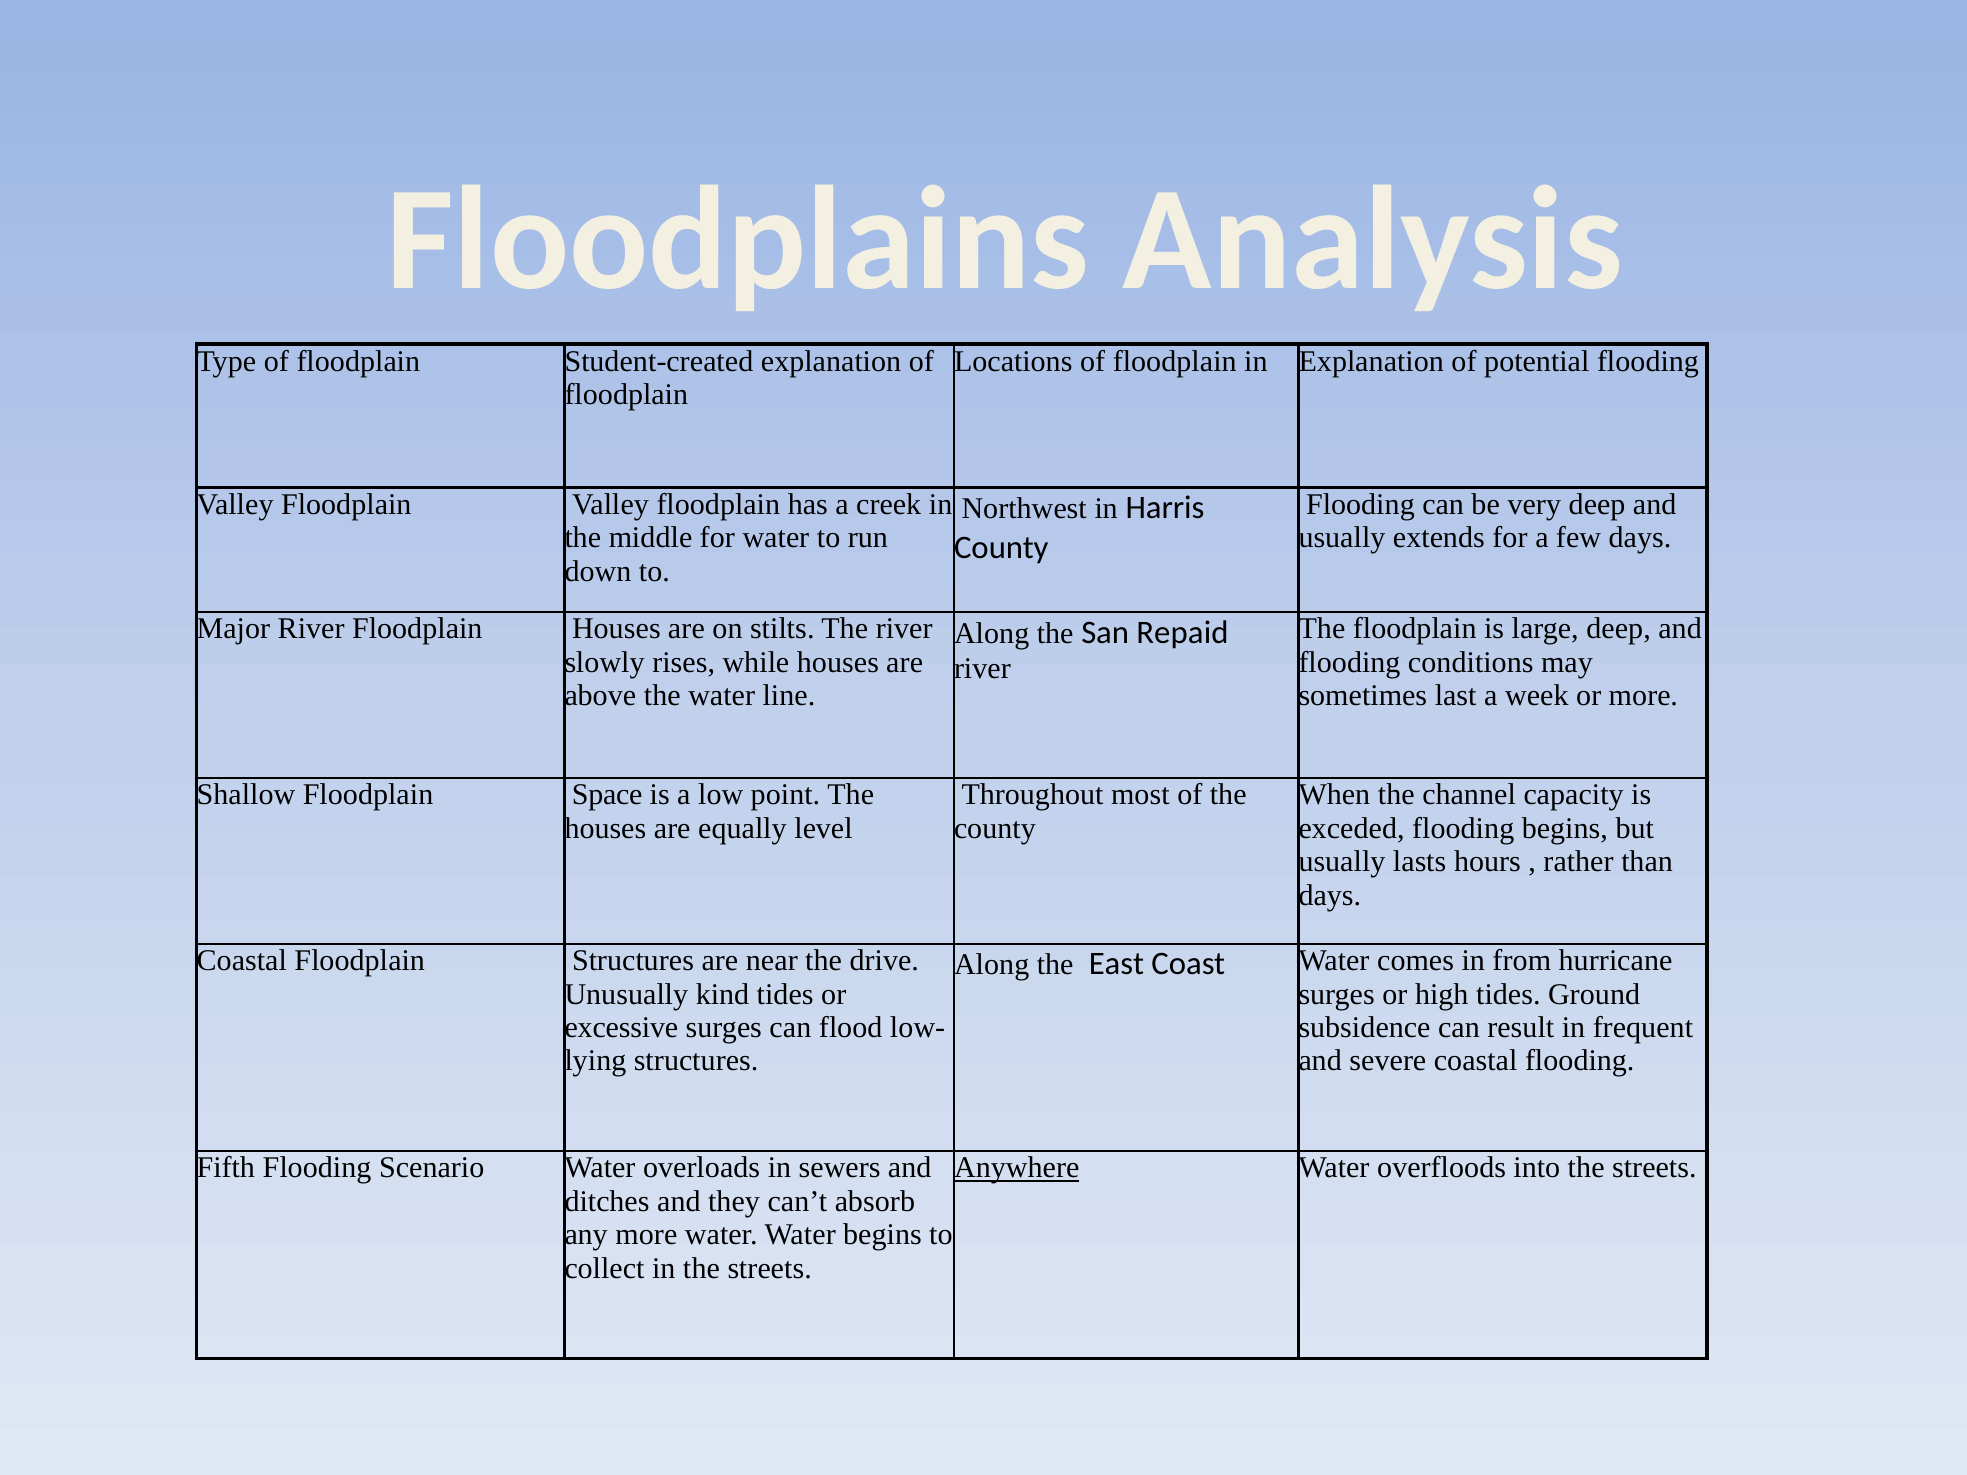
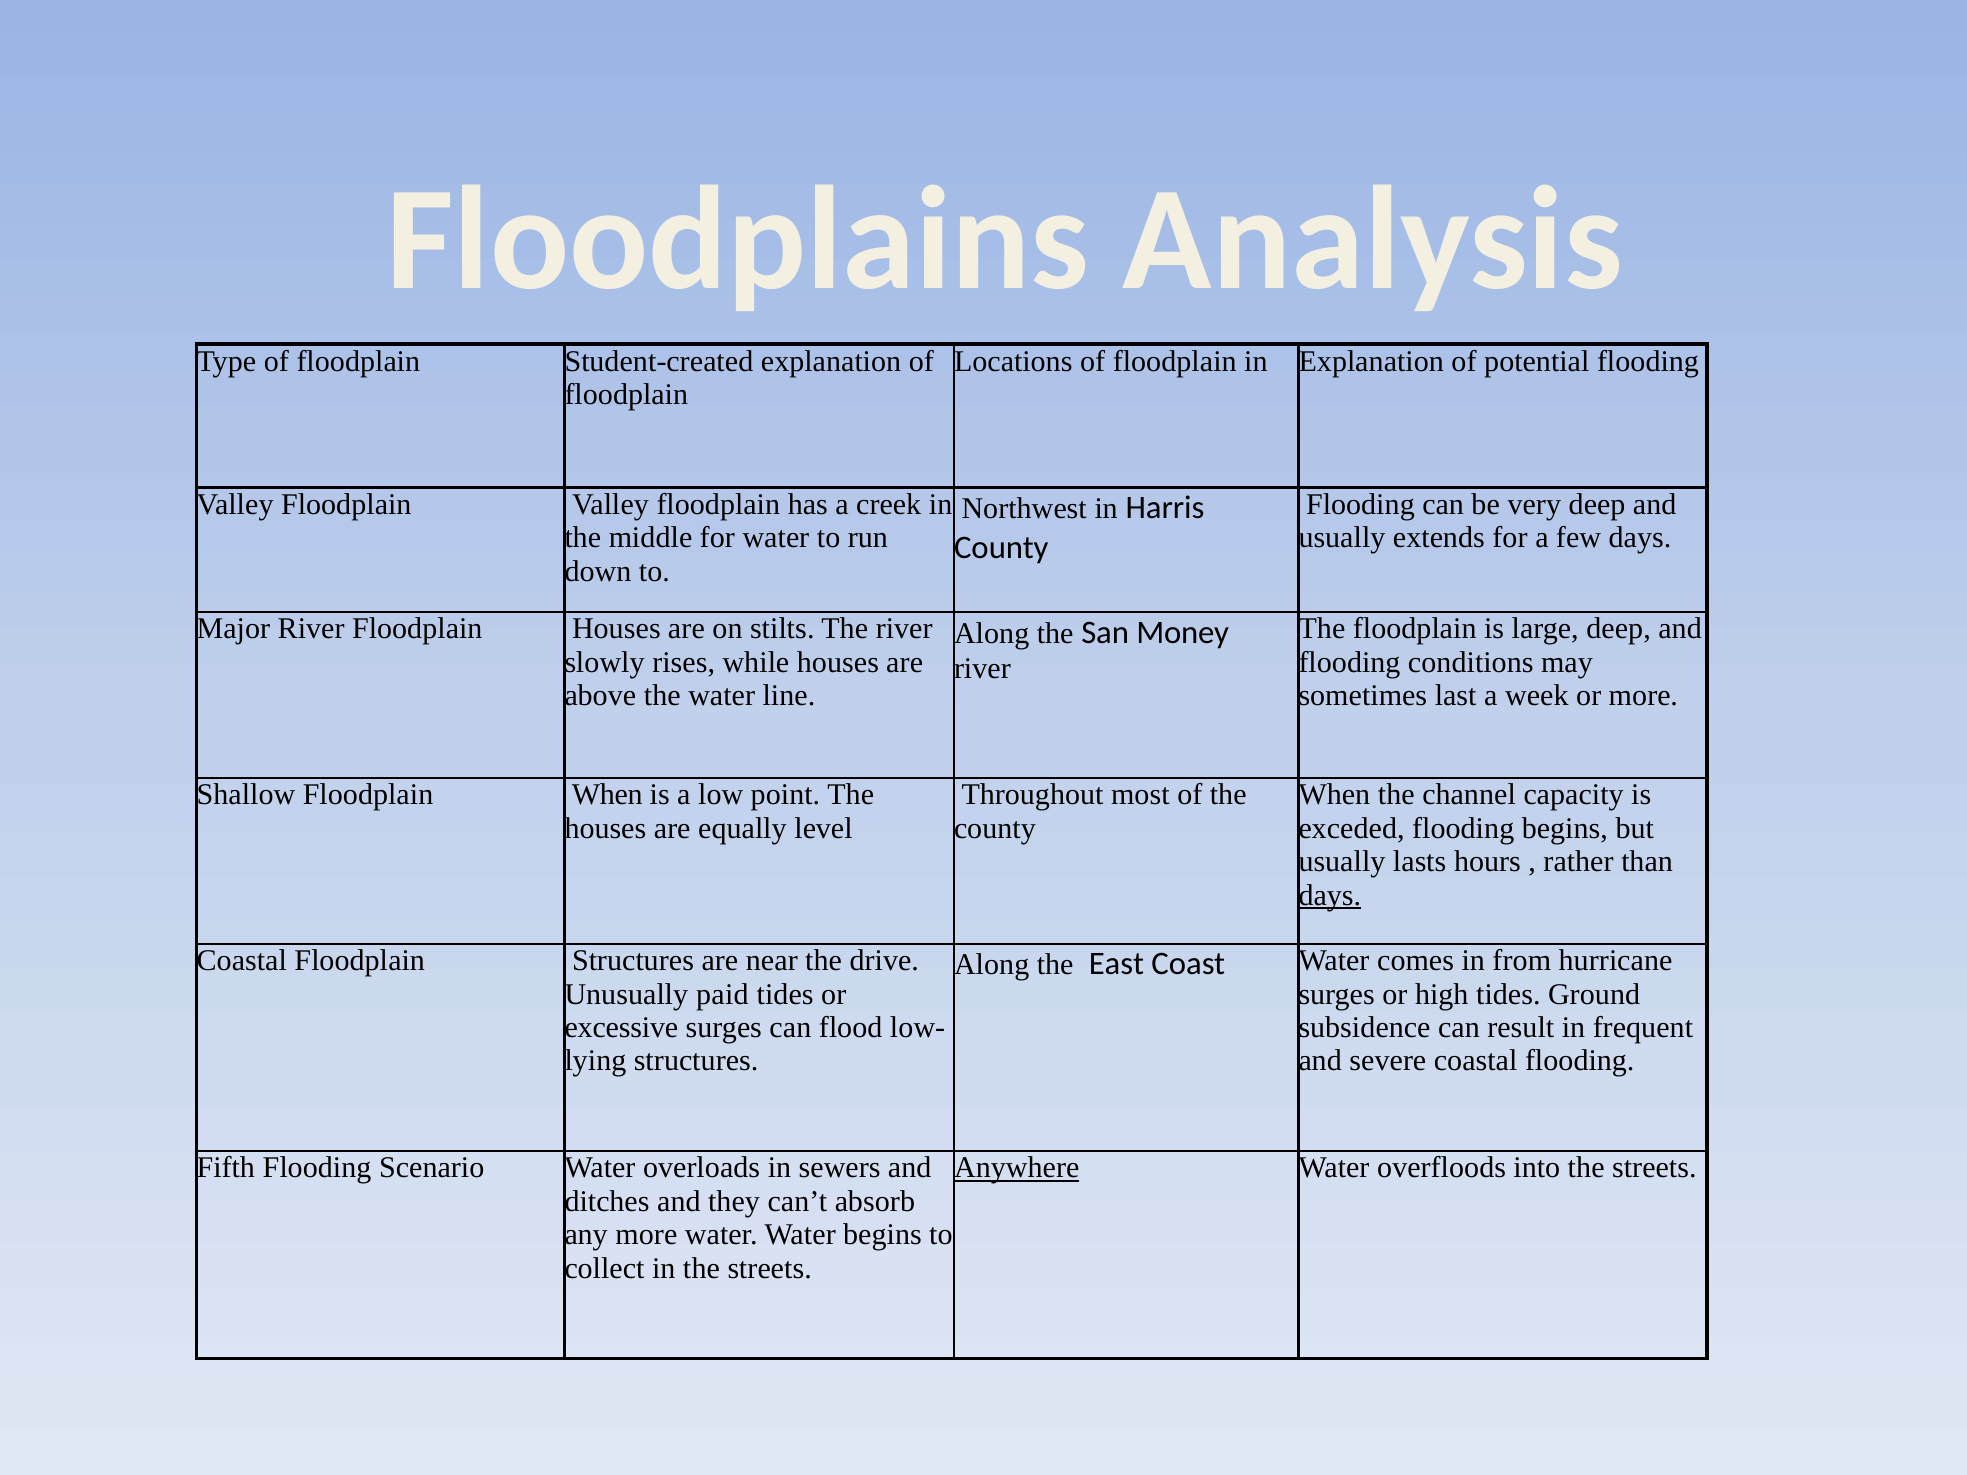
Repaid: Repaid -> Money
Floodplain Space: Space -> When
days at (1330, 895) underline: none -> present
kind: kind -> paid
